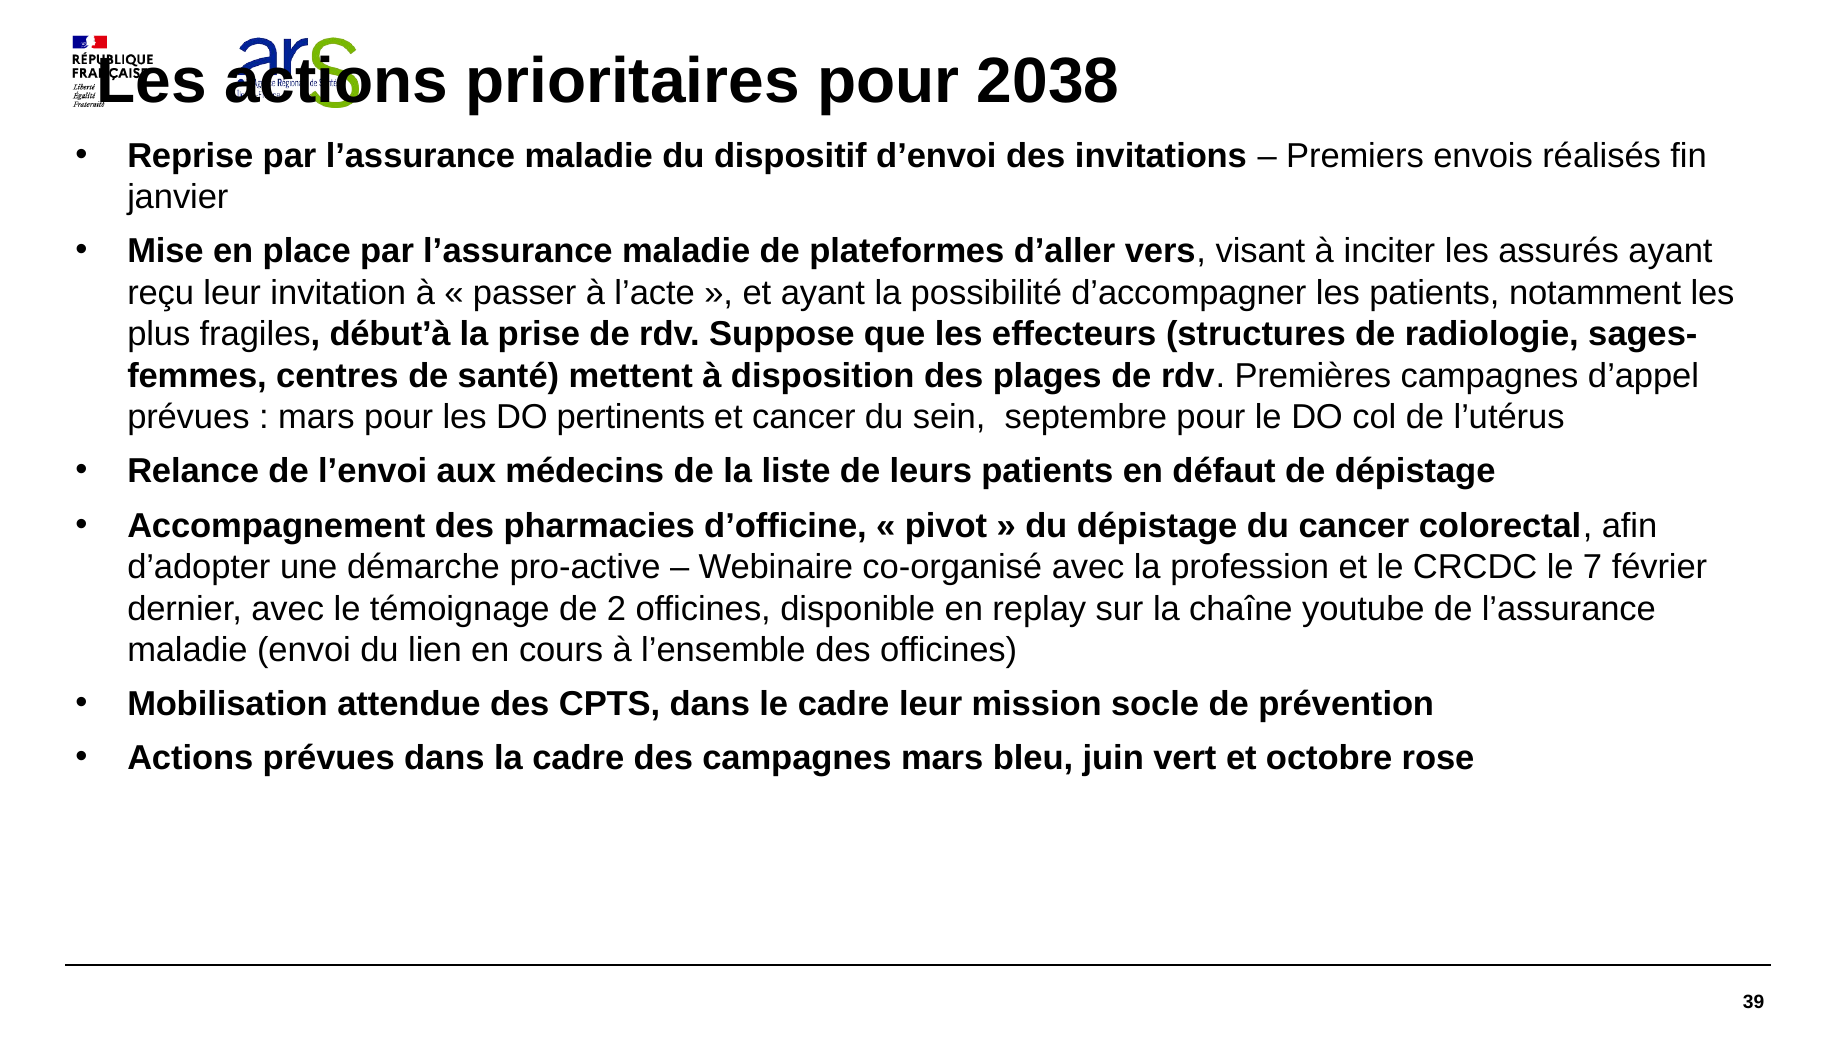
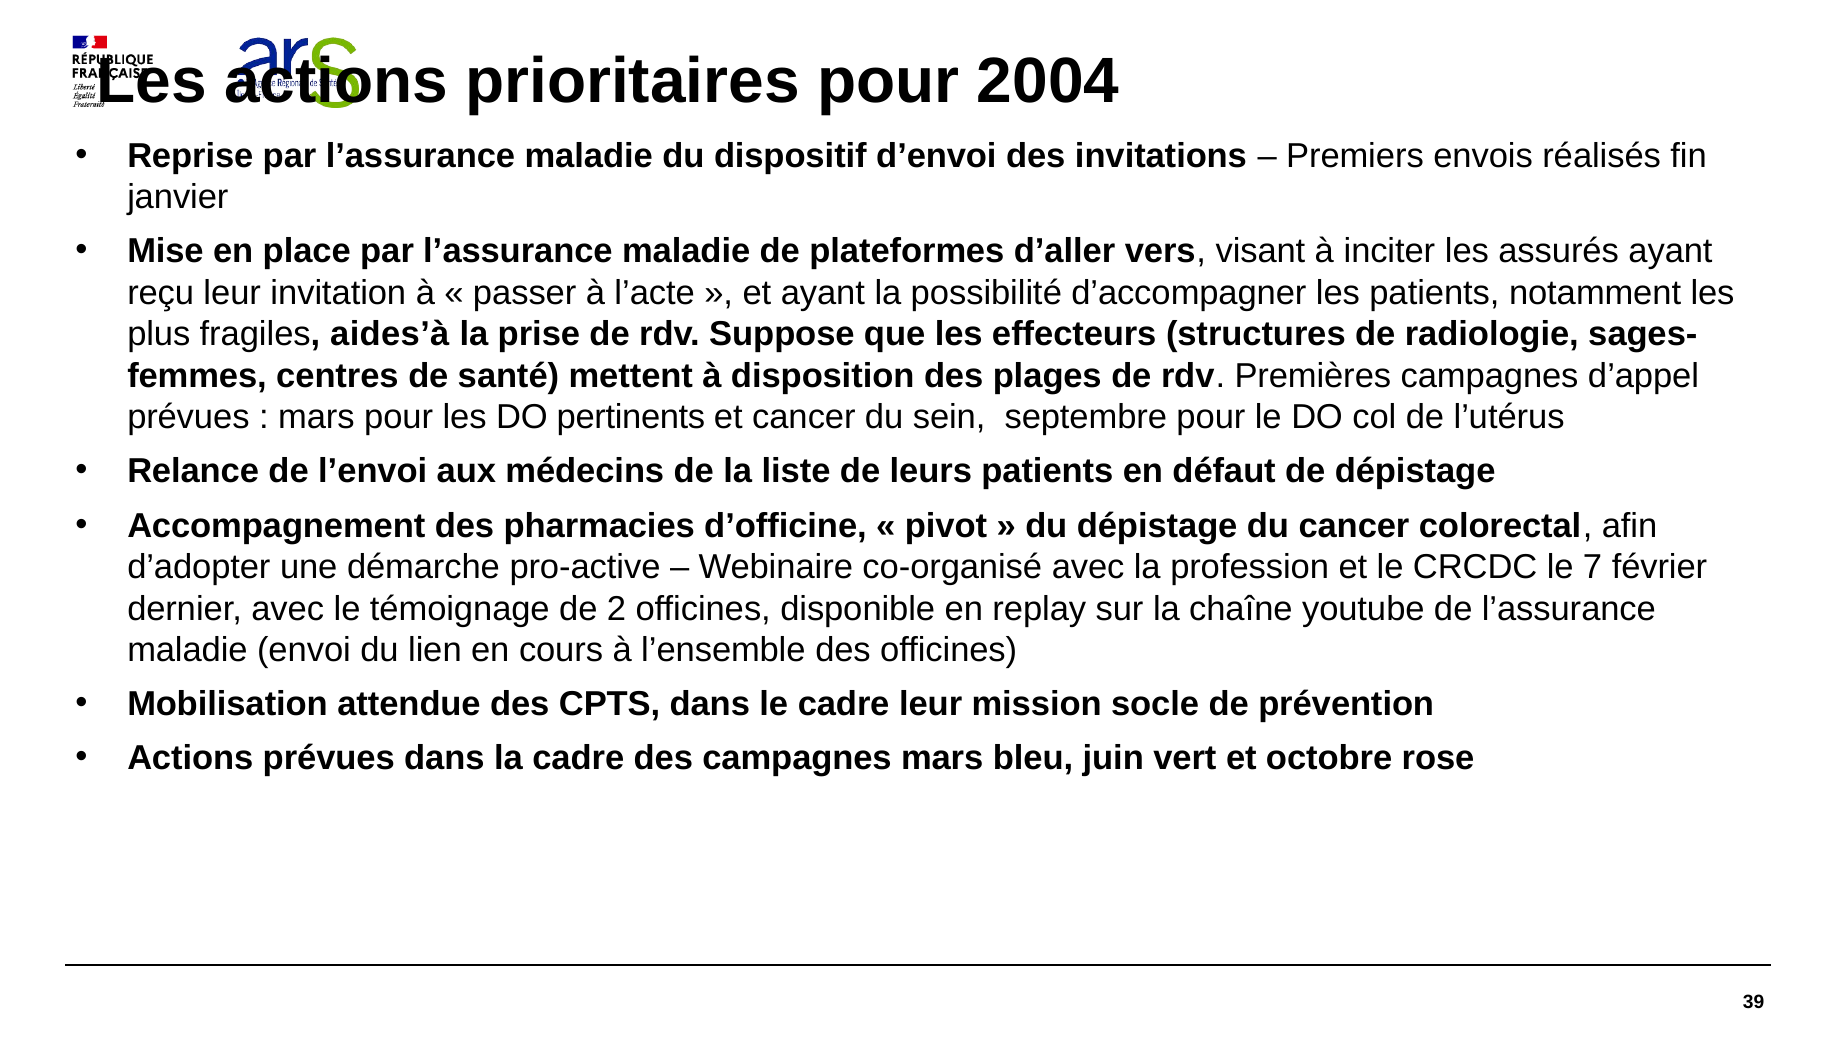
2038: 2038 -> 2004
début’à: début’à -> aides’à
